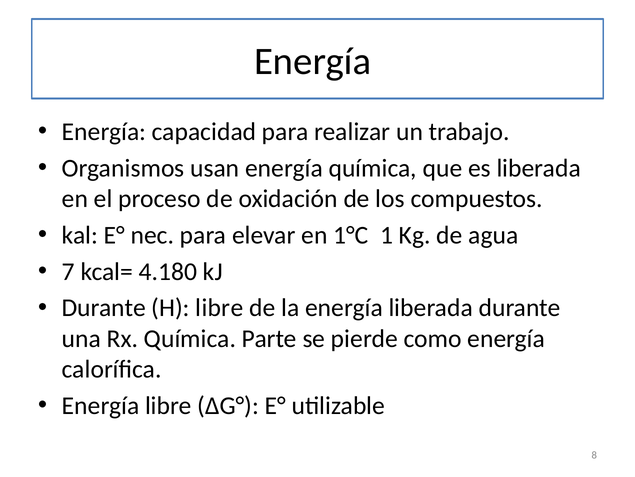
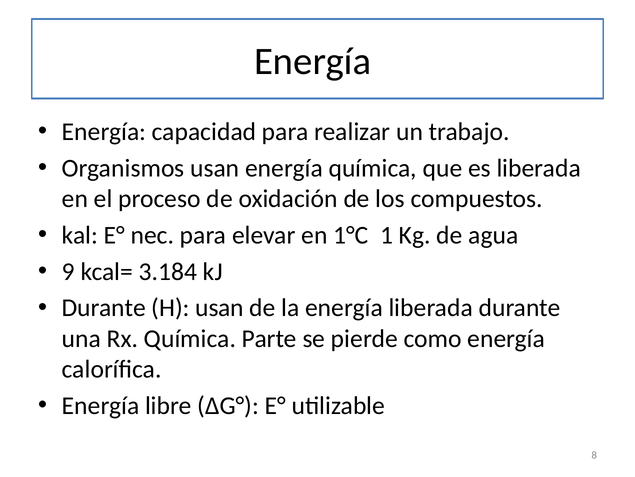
7: 7 -> 9
4.180: 4.180 -> 3.184
H libre: libre -> usan
